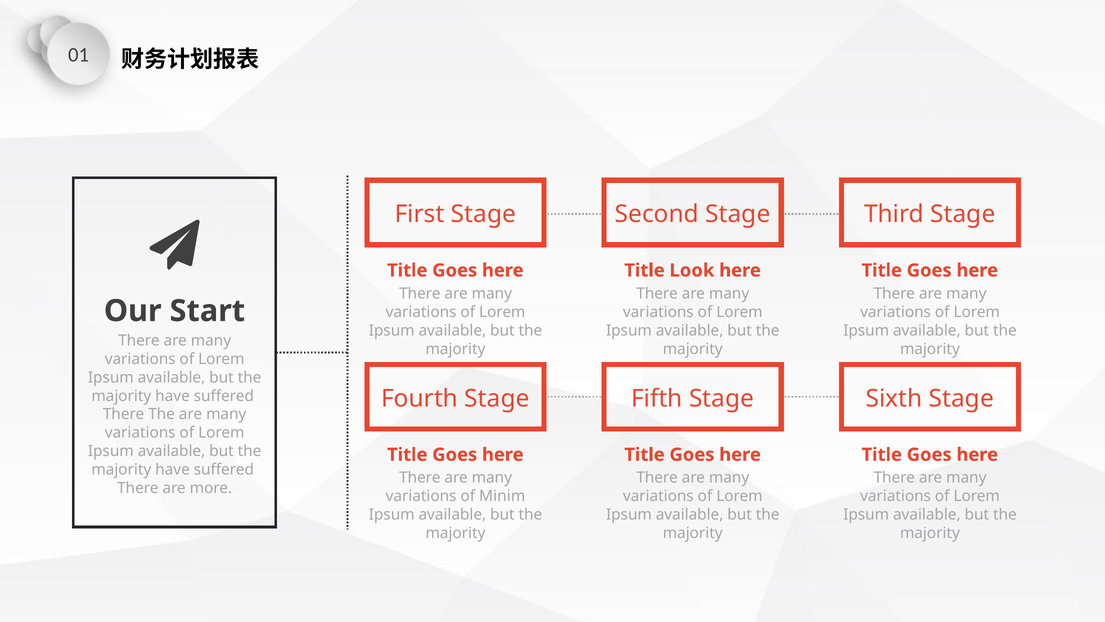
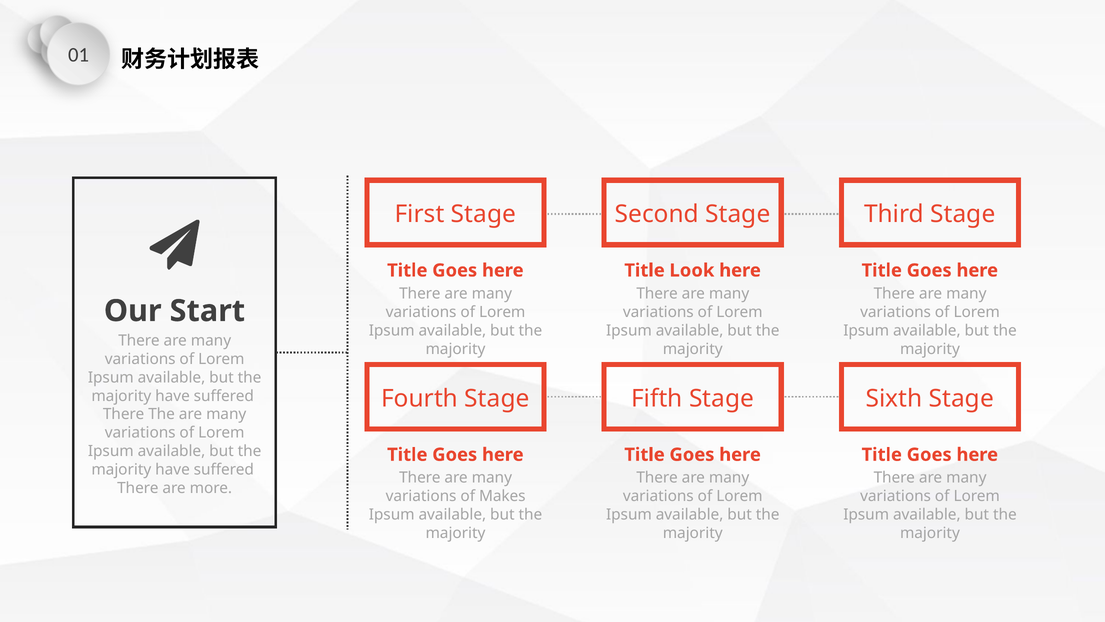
Minim: Minim -> Makes
